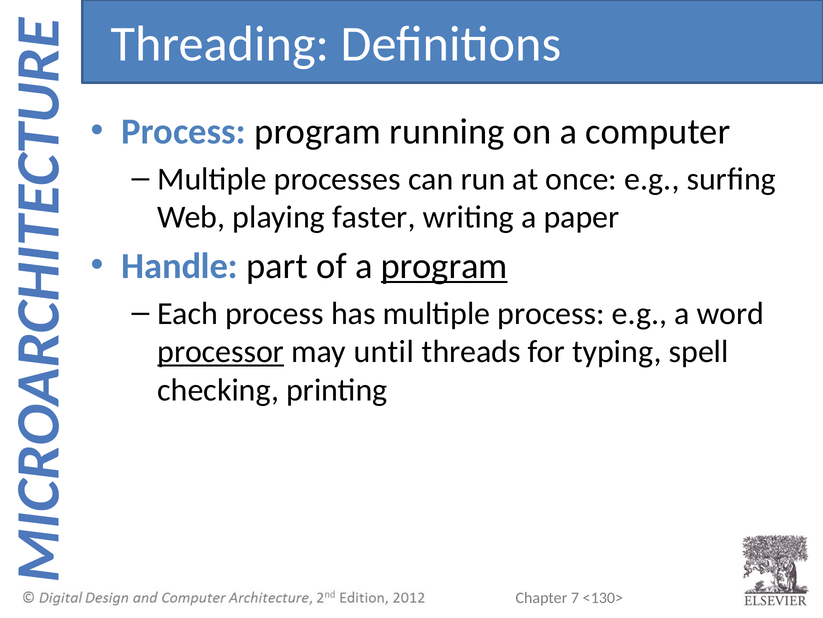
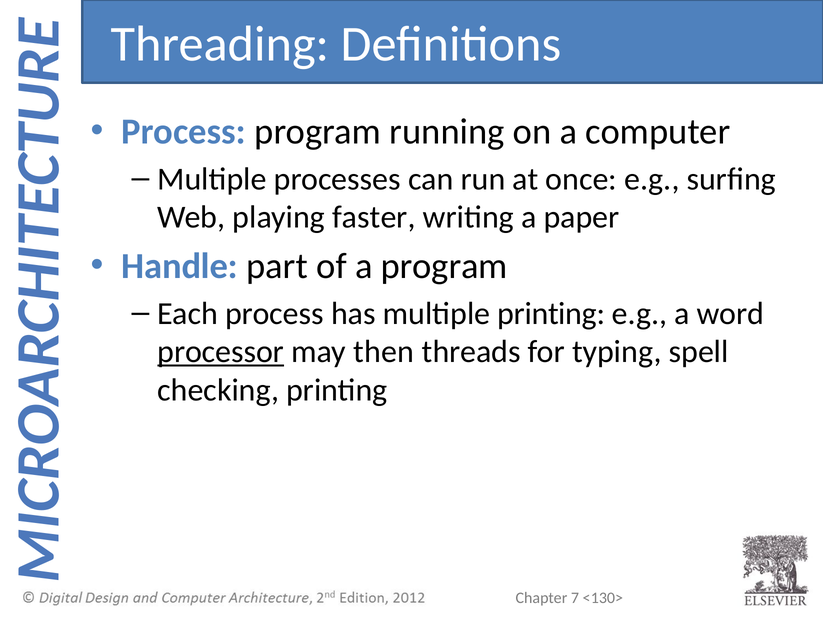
program at (444, 266) underline: present -> none
multiple process: process -> printing
until: until -> then
